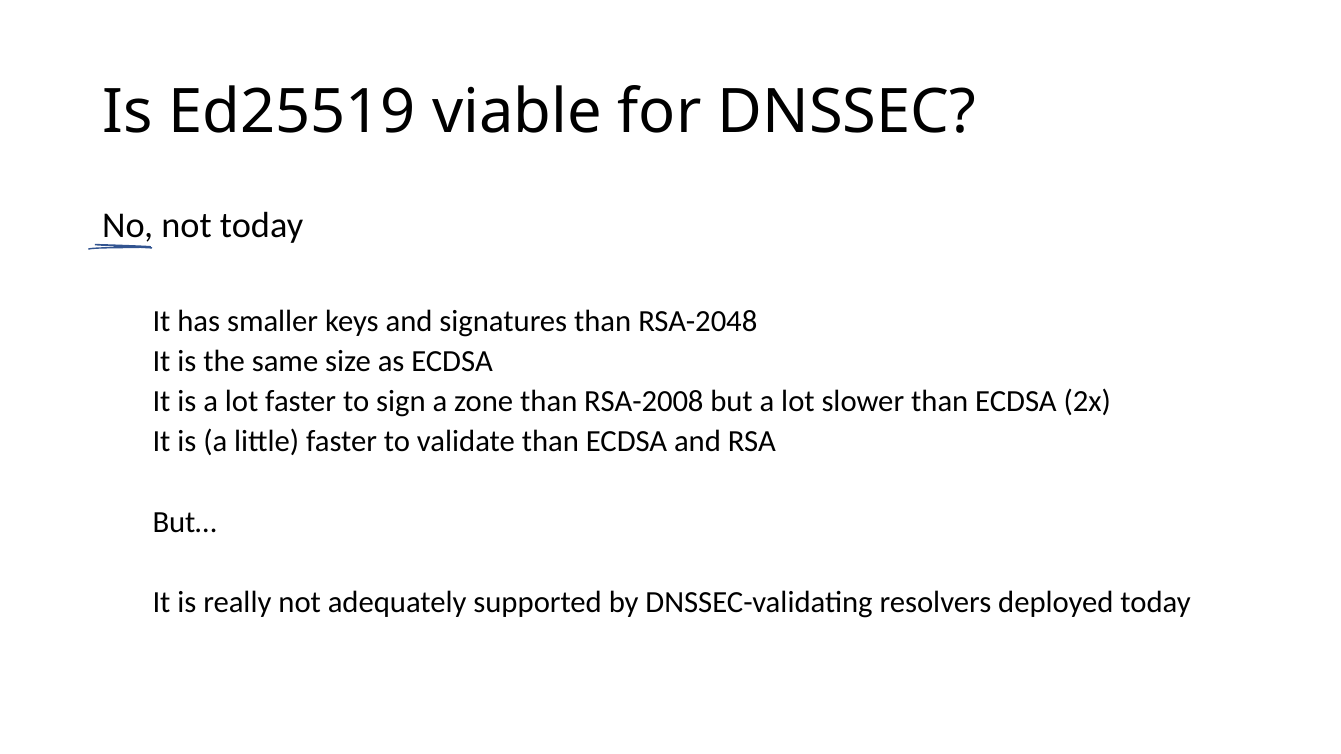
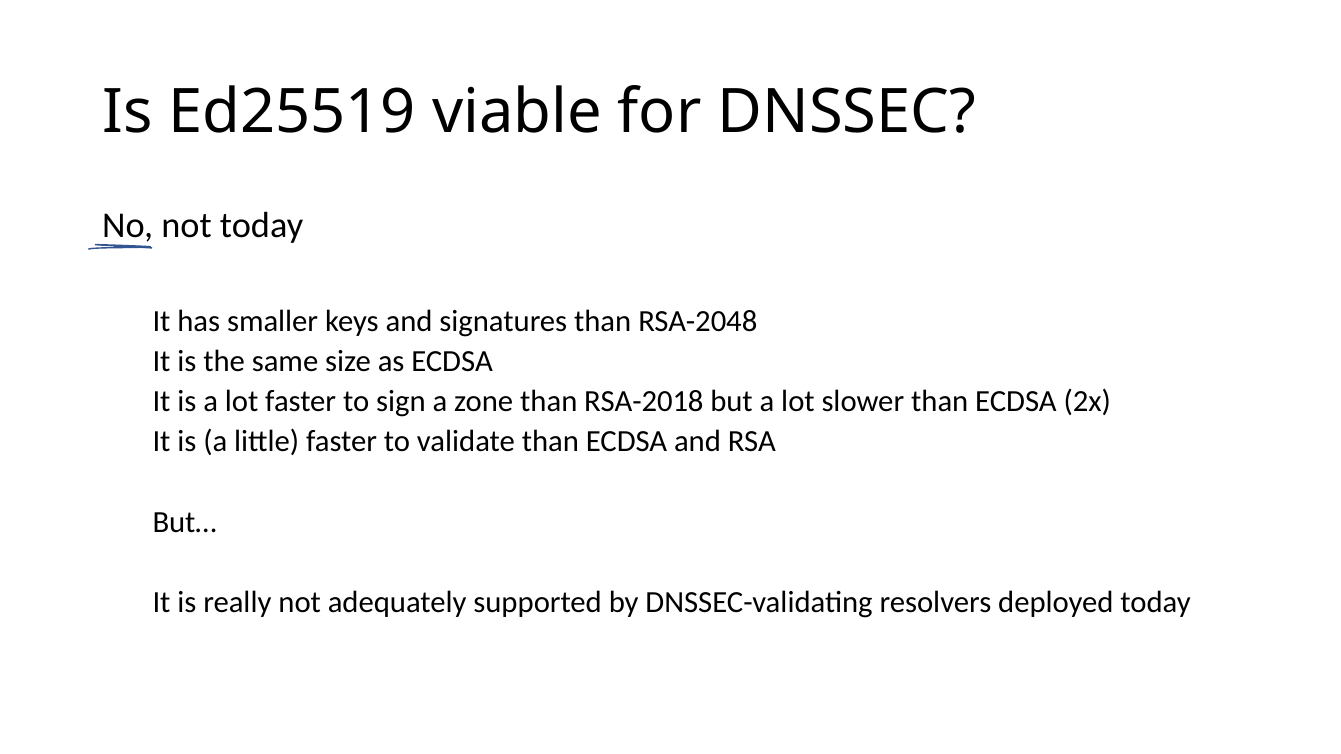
RSA-2008: RSA-2008 -> RSA-2018
